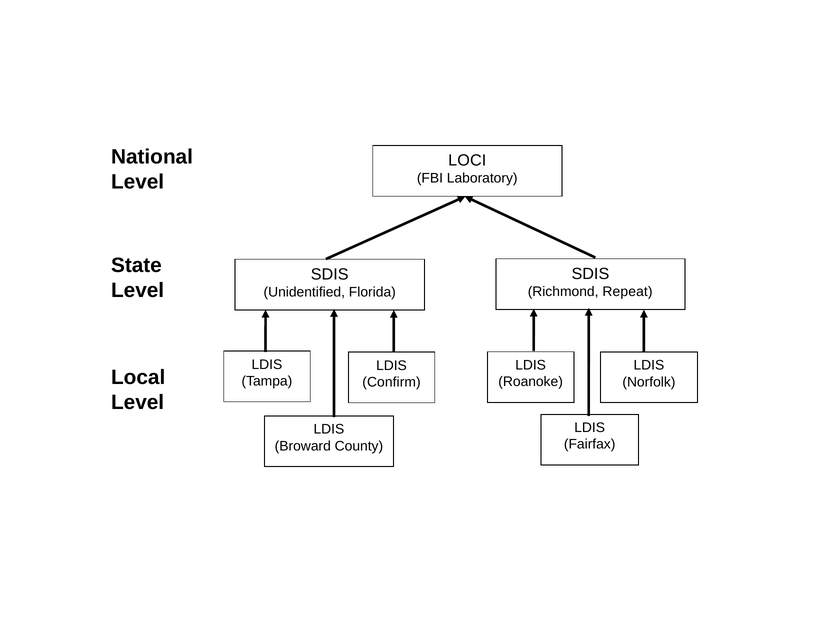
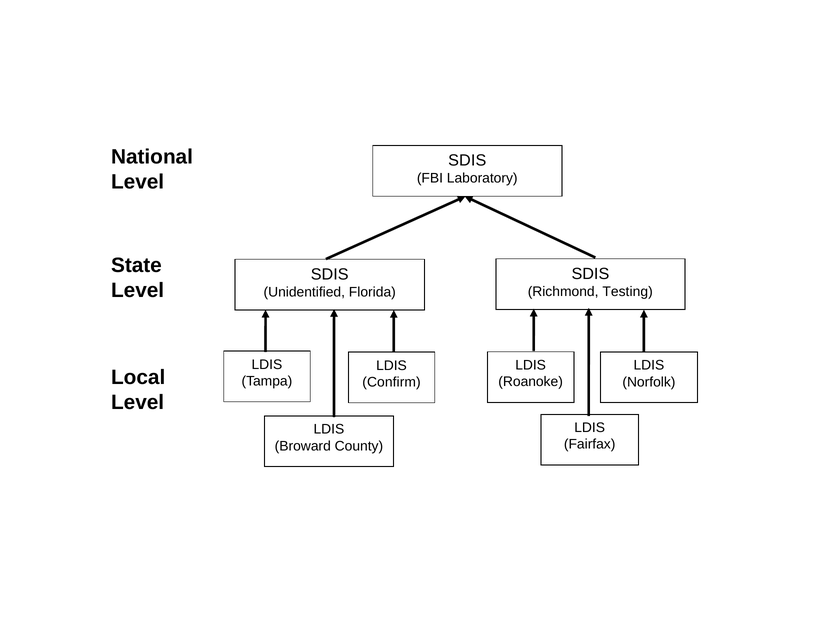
LOCI at (467, 161): LOCI -> SDIS
Repeat: Repeat -> Testing
